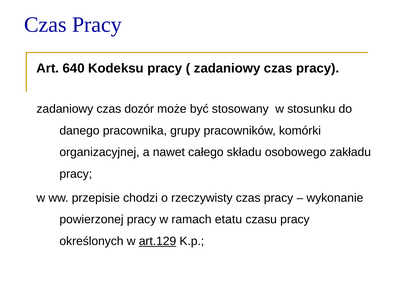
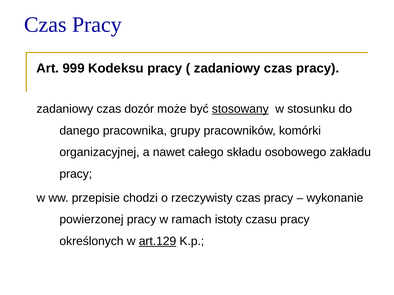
640: 640 -> 999
stosowany underline: none -> present
etatu: etatu -> istoty
